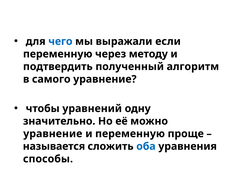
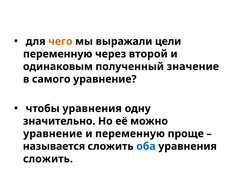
чего colour: blue -> orange
если: если -> цели
методу: методу -> второй
подтвердить: подтвердить -> одинаковым
алгоритм: алгоритм -> значение
чтобы уравнений: уравнений -> уравнения
способы at (48, 159): способы -> сложить
